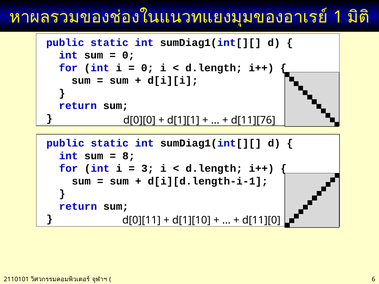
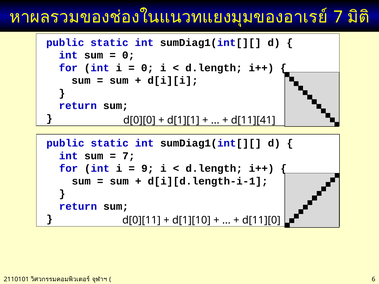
1 at (338, 17): 1 -> 7
d[11][76: d[11][76 -> d[11][41
8 at (129, 156): 8 -> 7
3: 3 -> 9
